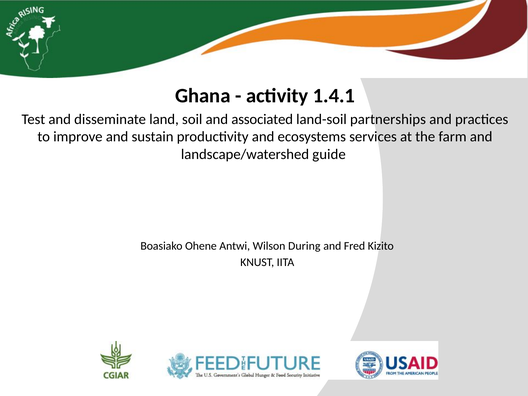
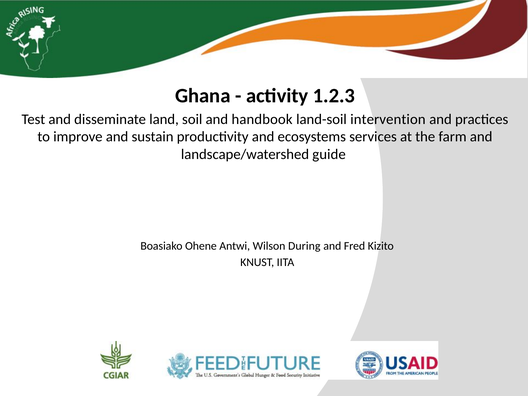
1.4.1: 1.4.1 -> 1.2.3
associated: associated -> handbook
partnerships: partnerships -> intervention
